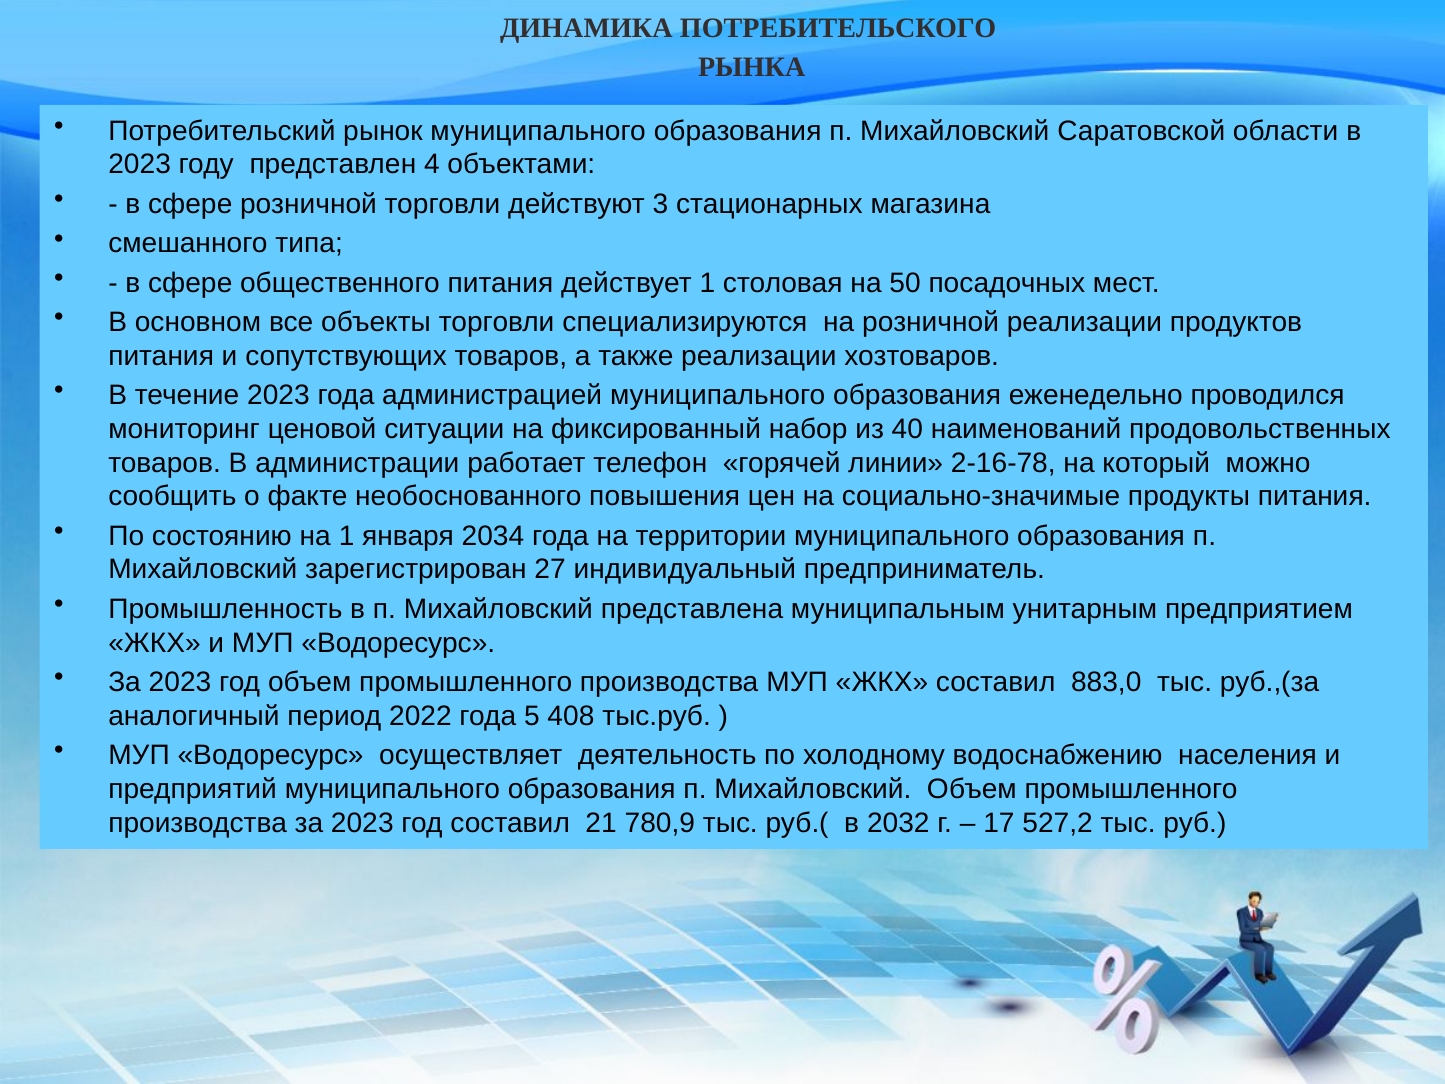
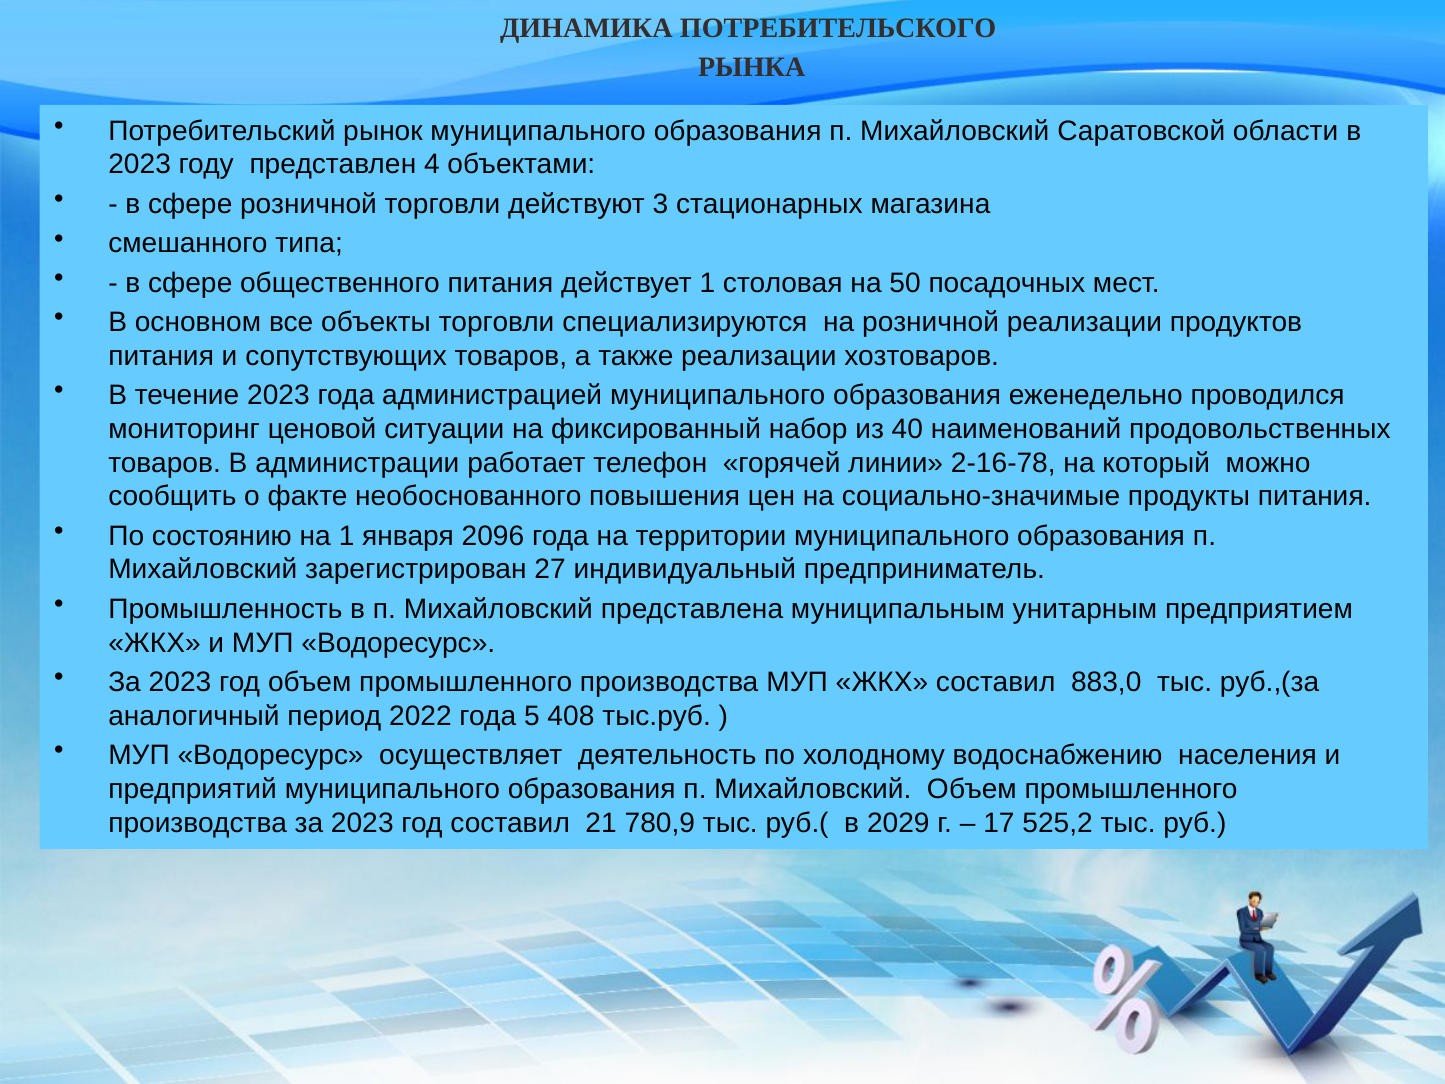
2034: 2034 -> 2096
2032: 2032 -> 2029
527,2: 527,2 -> 525,2
